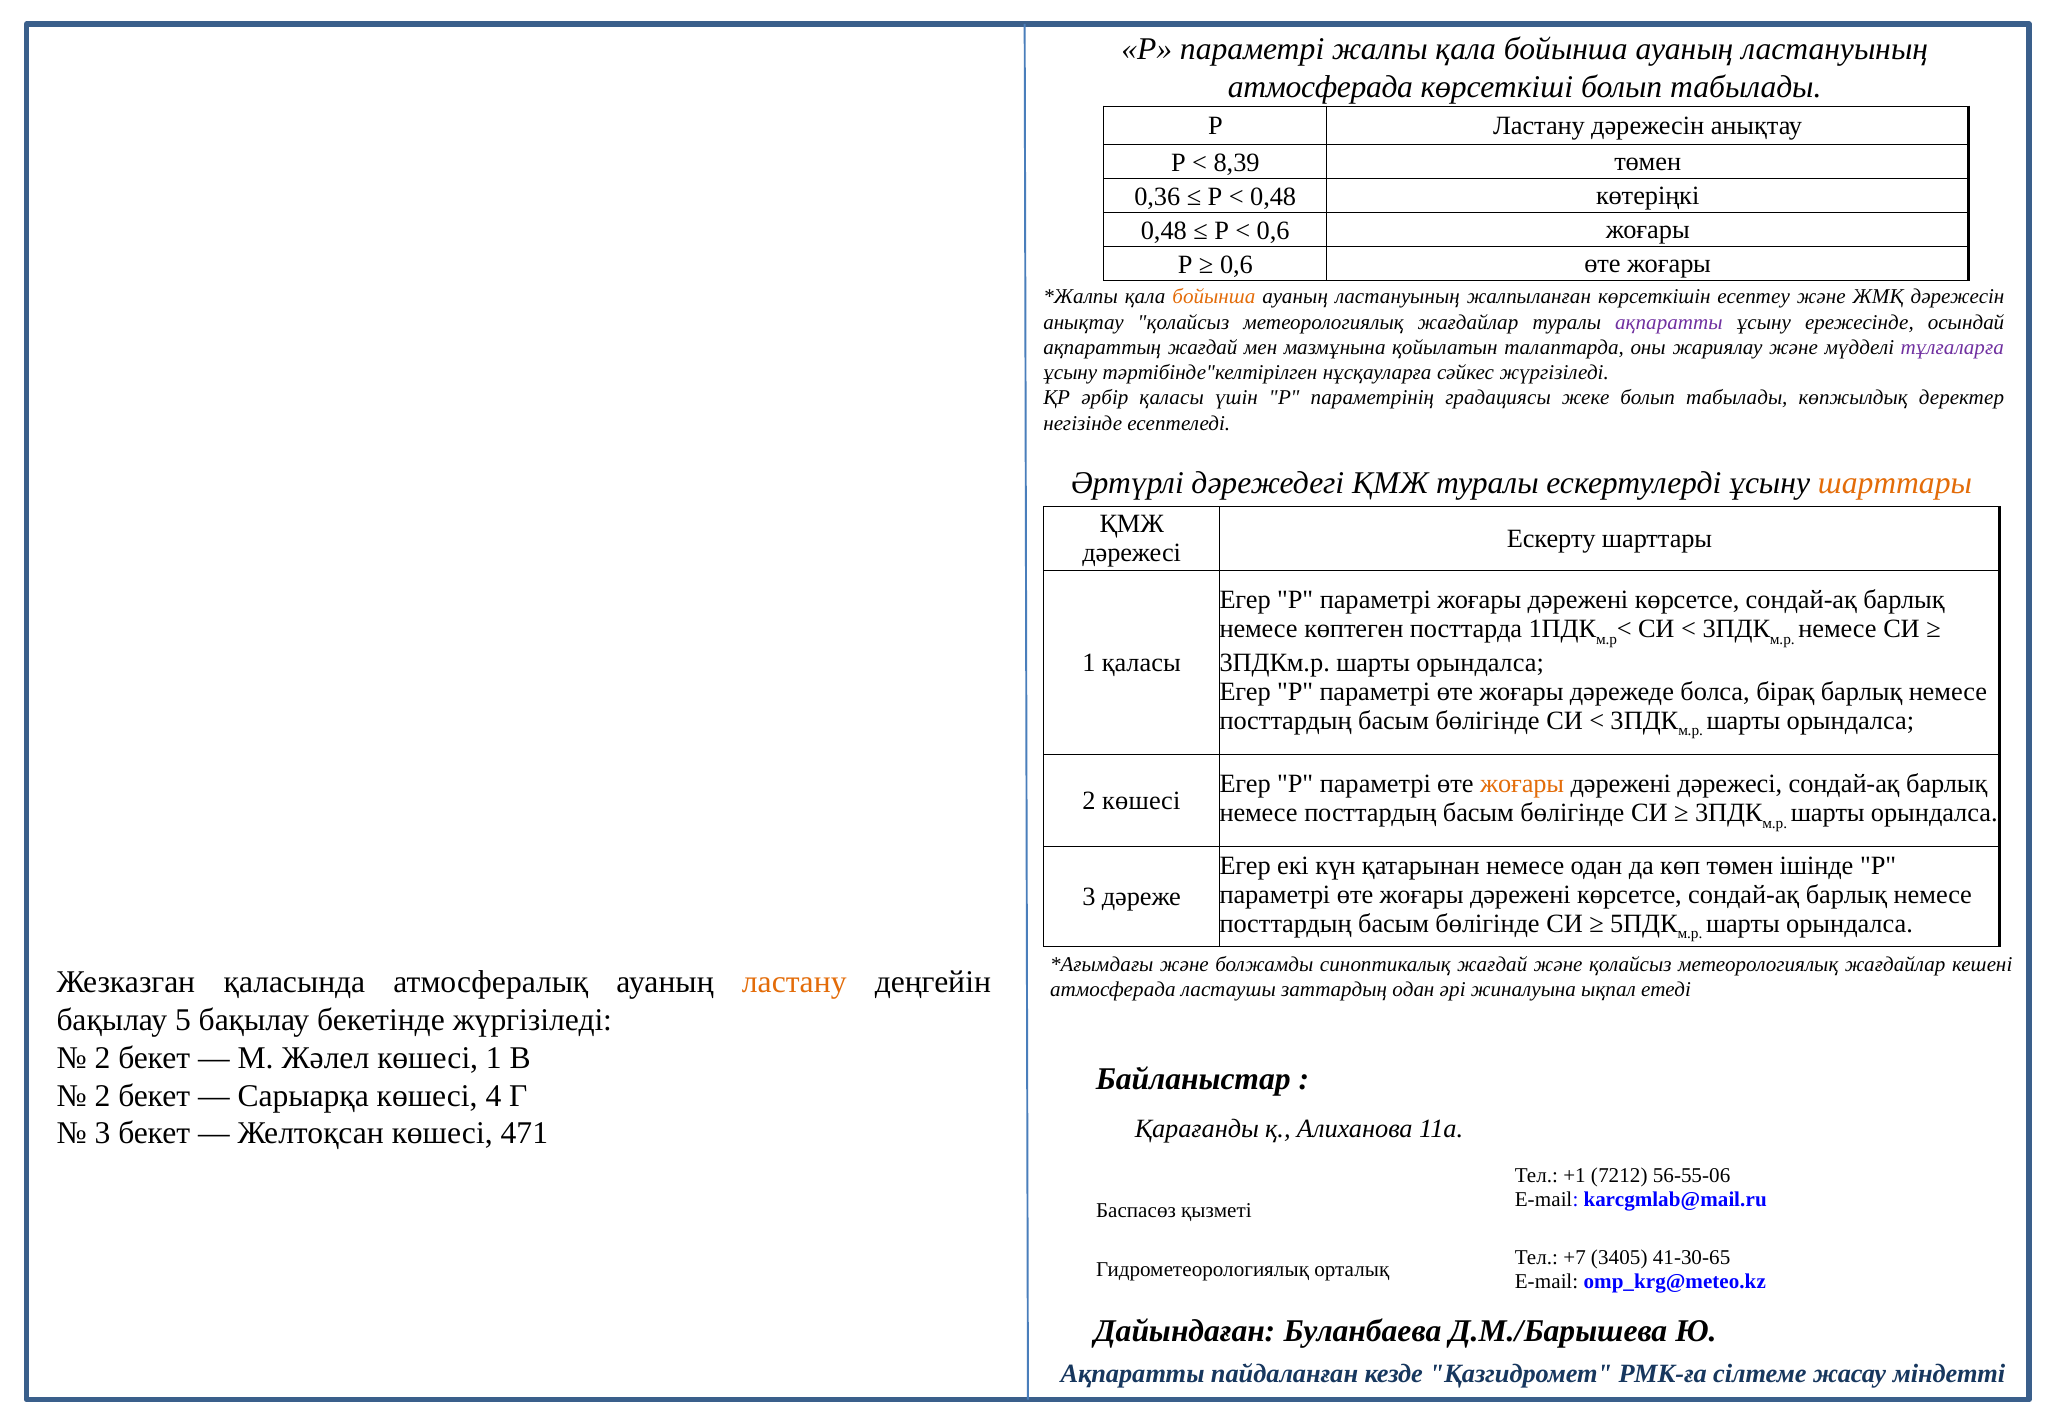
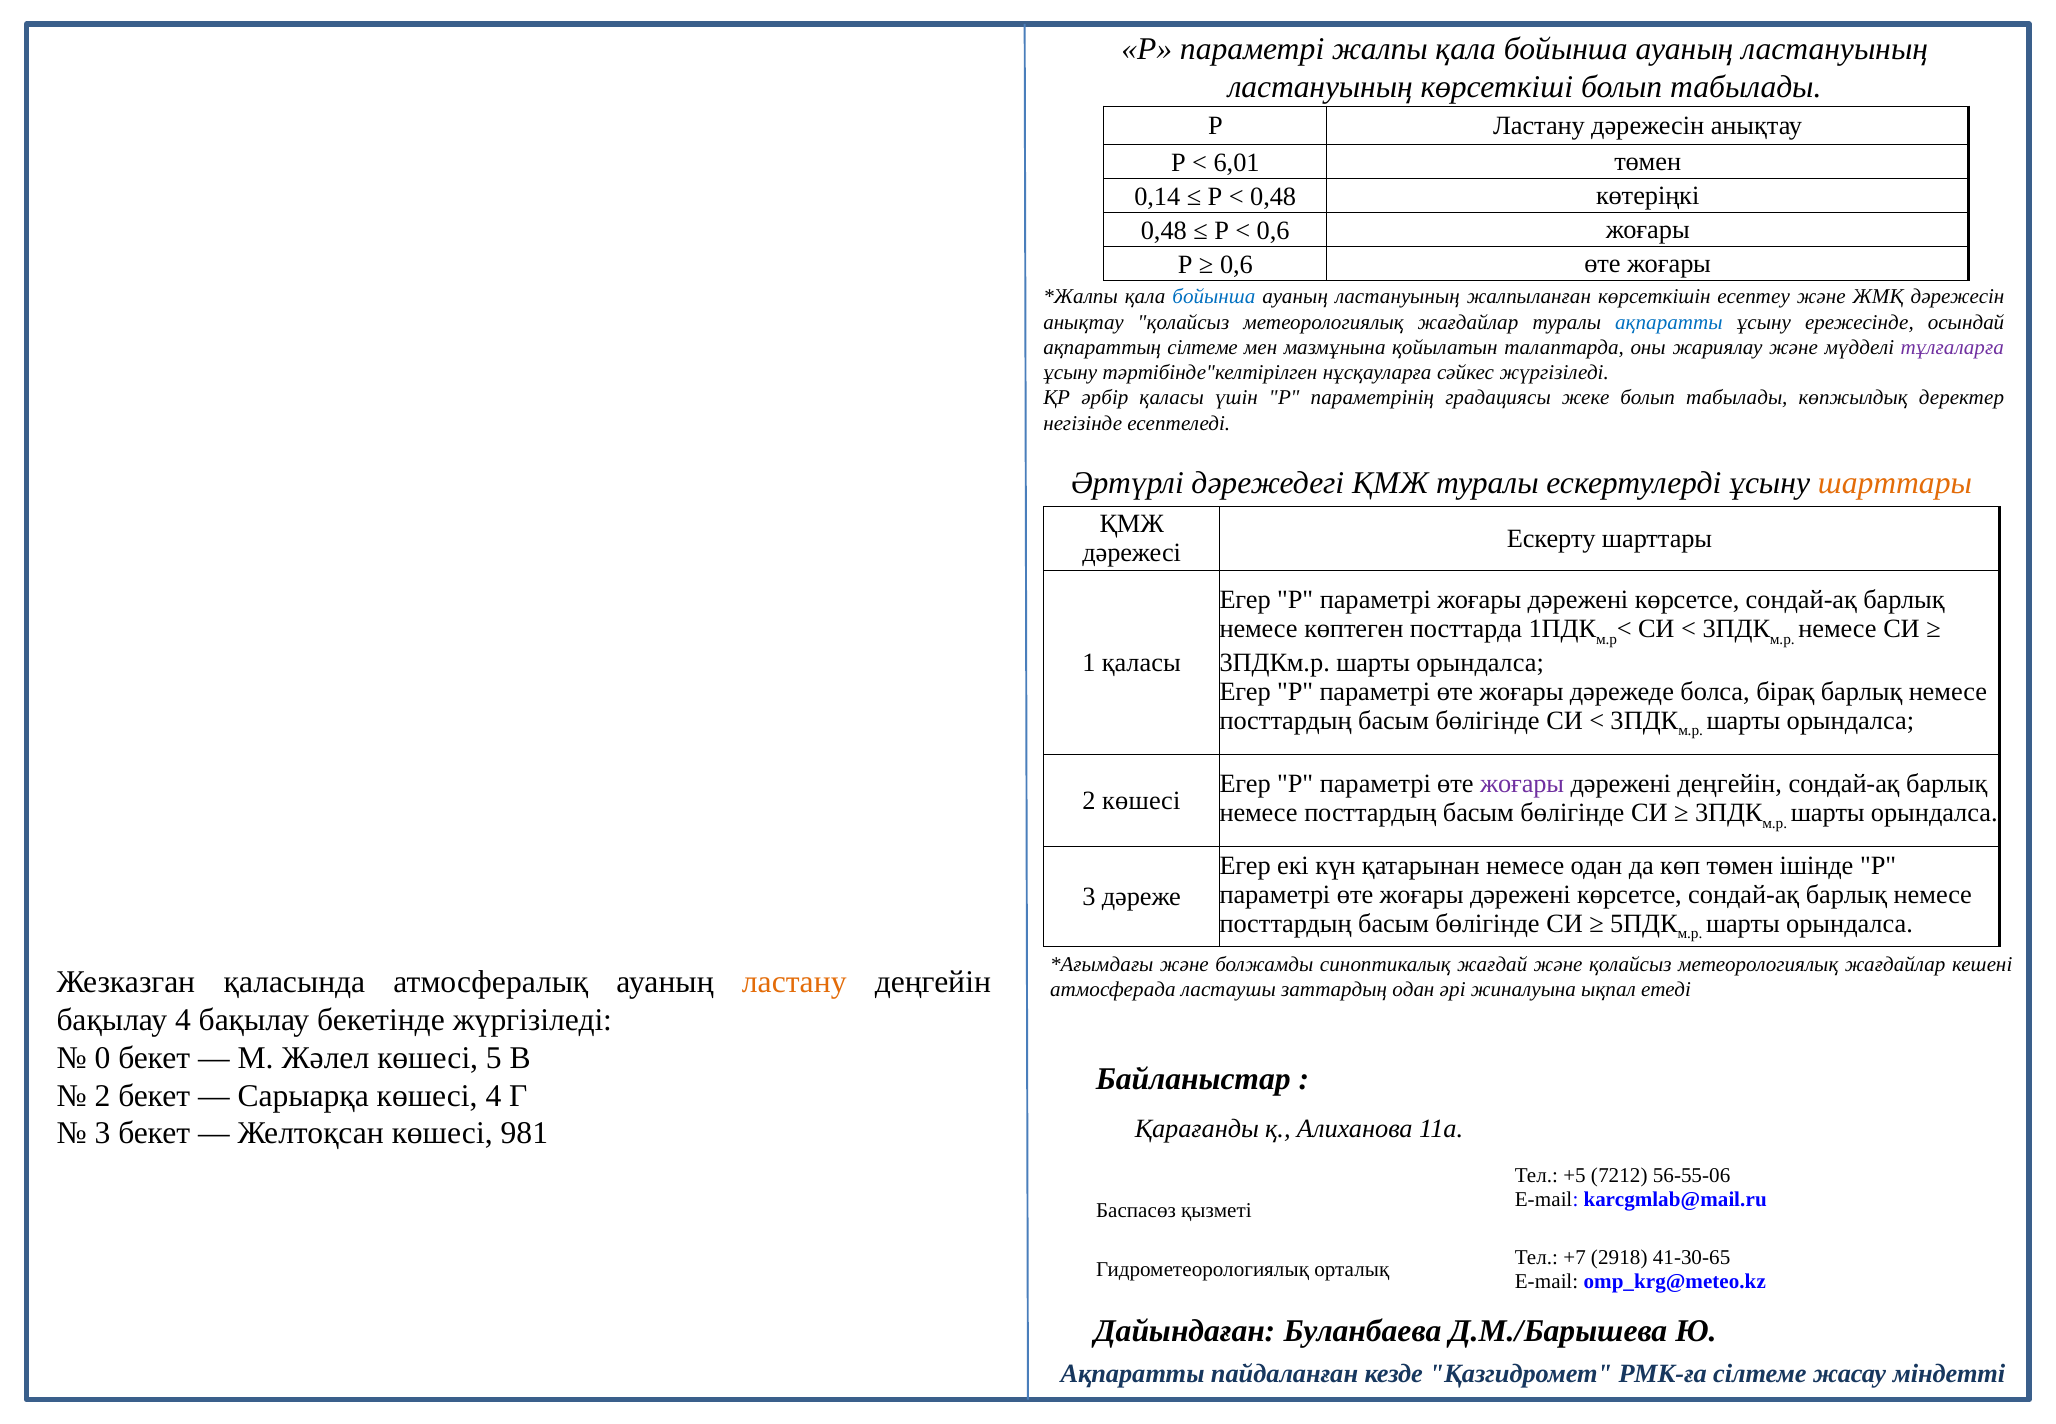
атмосферада at (1320, 87): атмосферада -> ластануының
8,39: 8,39 -> 6,01
0,36: 0,36 -> 0,14
бойынша at (1214, 297) colour: orange -> blue
ақпаратты at (1669, 322) colour: purple -> blue
ақпараттың жағдай: жағдай -> сілтеме
жоғары at (1522, 784) colour: orange -> purple
дәрежені дәрежесі: дәрежесі -> деңгейін
бақылау 5: 5 -> 4
2 at (102, 1057): 2 -> 0
көшесі 1: 1 -> 5
471: 471 -> 981
+1: +1 -> +5
3405: 3405 -> 2918
